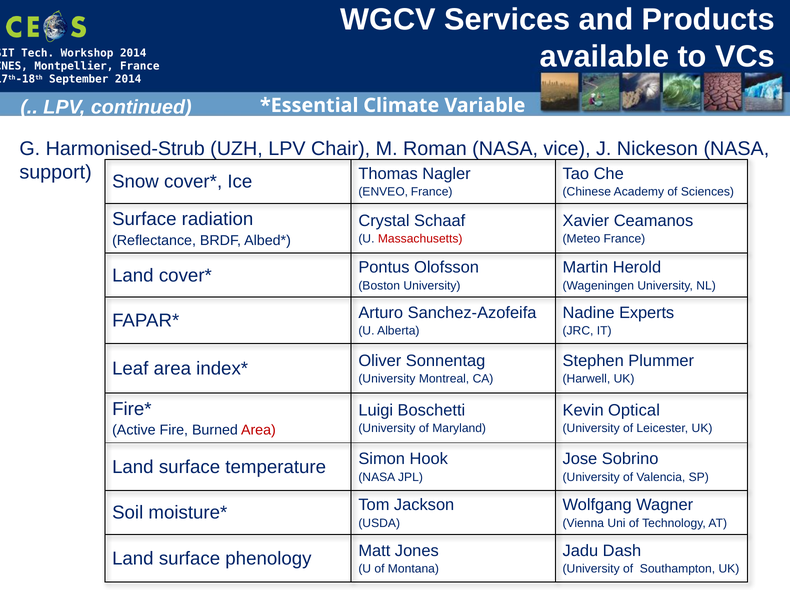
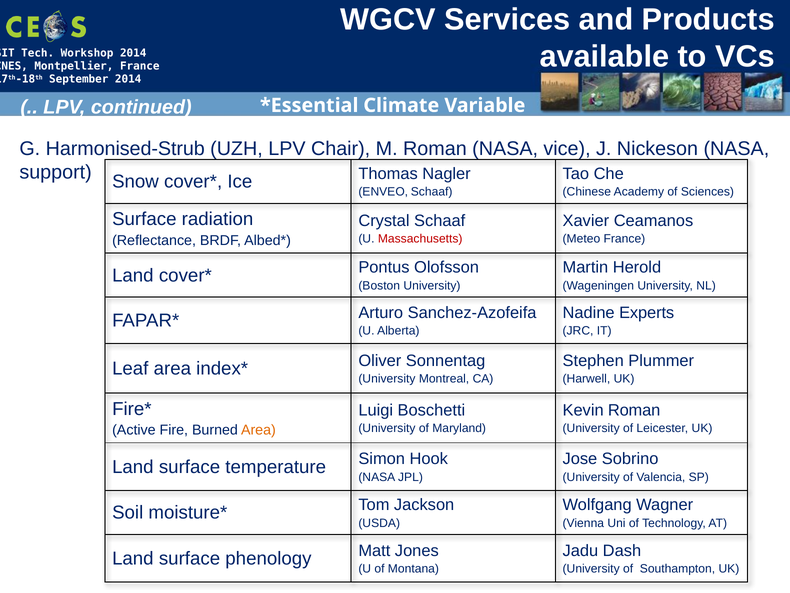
ENVEO France: France -> Schaaf
Kevin Optical: Optical -> Roman
Area at (258, 430) colour: red -> orange
